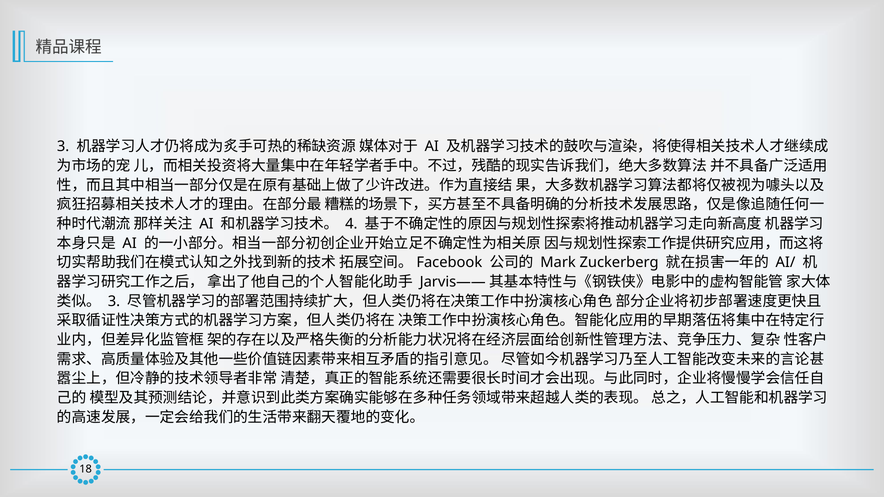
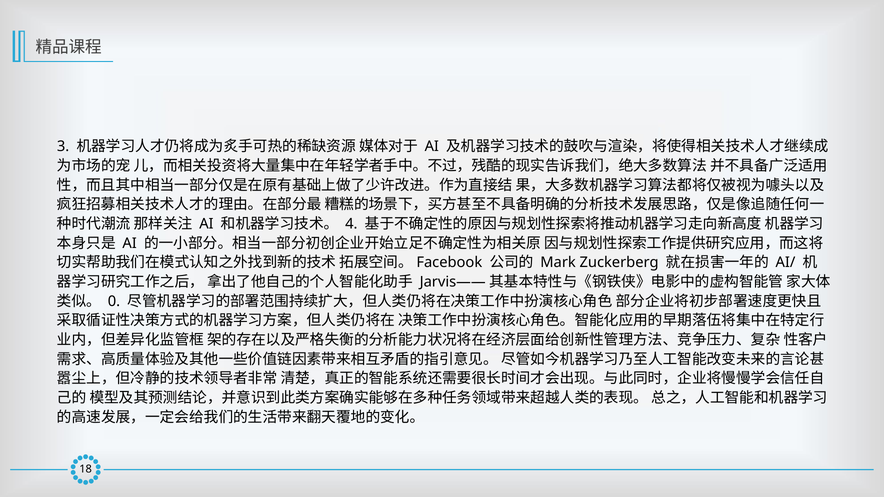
3 at (114, 301): 3 -> 0
